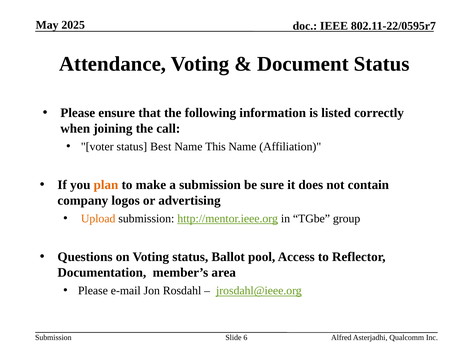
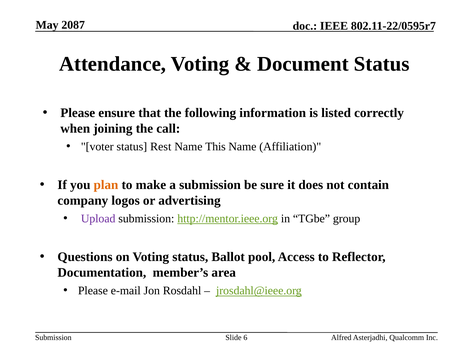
2025: 2025 -> 2087
Best: Best -> Rest
Upload colour: orange -> purple
